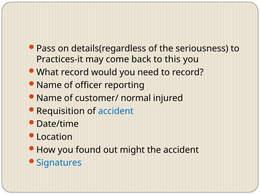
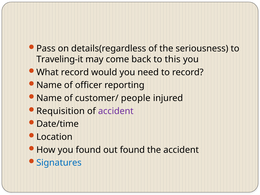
Practices-it: Practices-it -> Traveling-it
normal: normal -> people
accident at (116, 111) colour: blue -> purple
out might: might -> found
